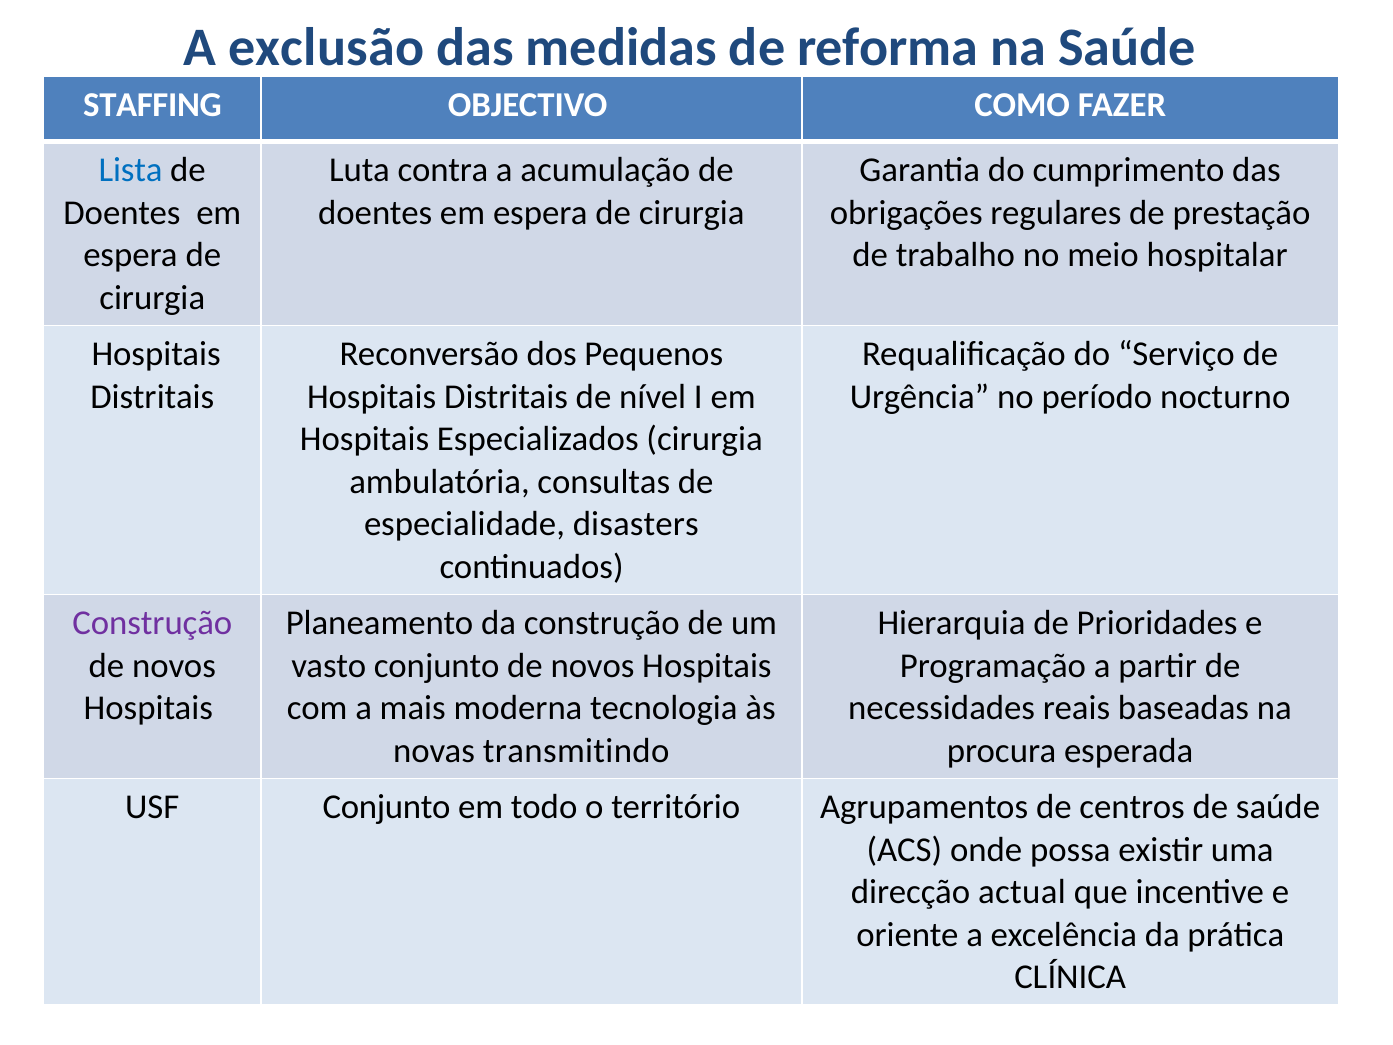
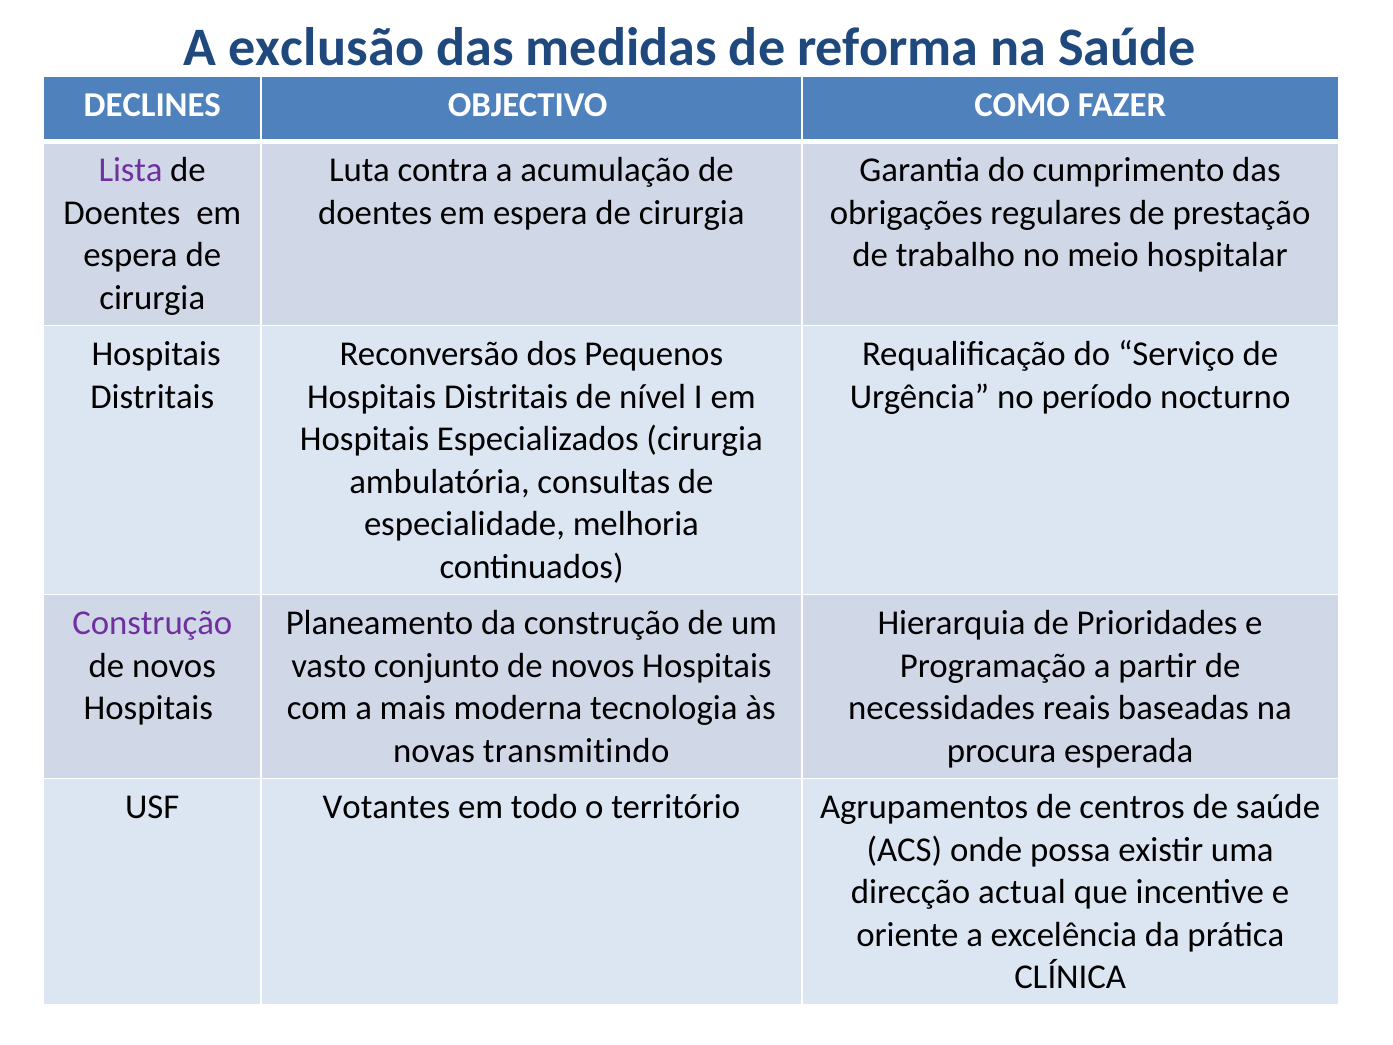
STAFFING: STAFFING -> DECLINES
Lista colour: blue -> purple
disasters: disasters -> melhoria
USF Conjunto: Conjunto -> Votantes
